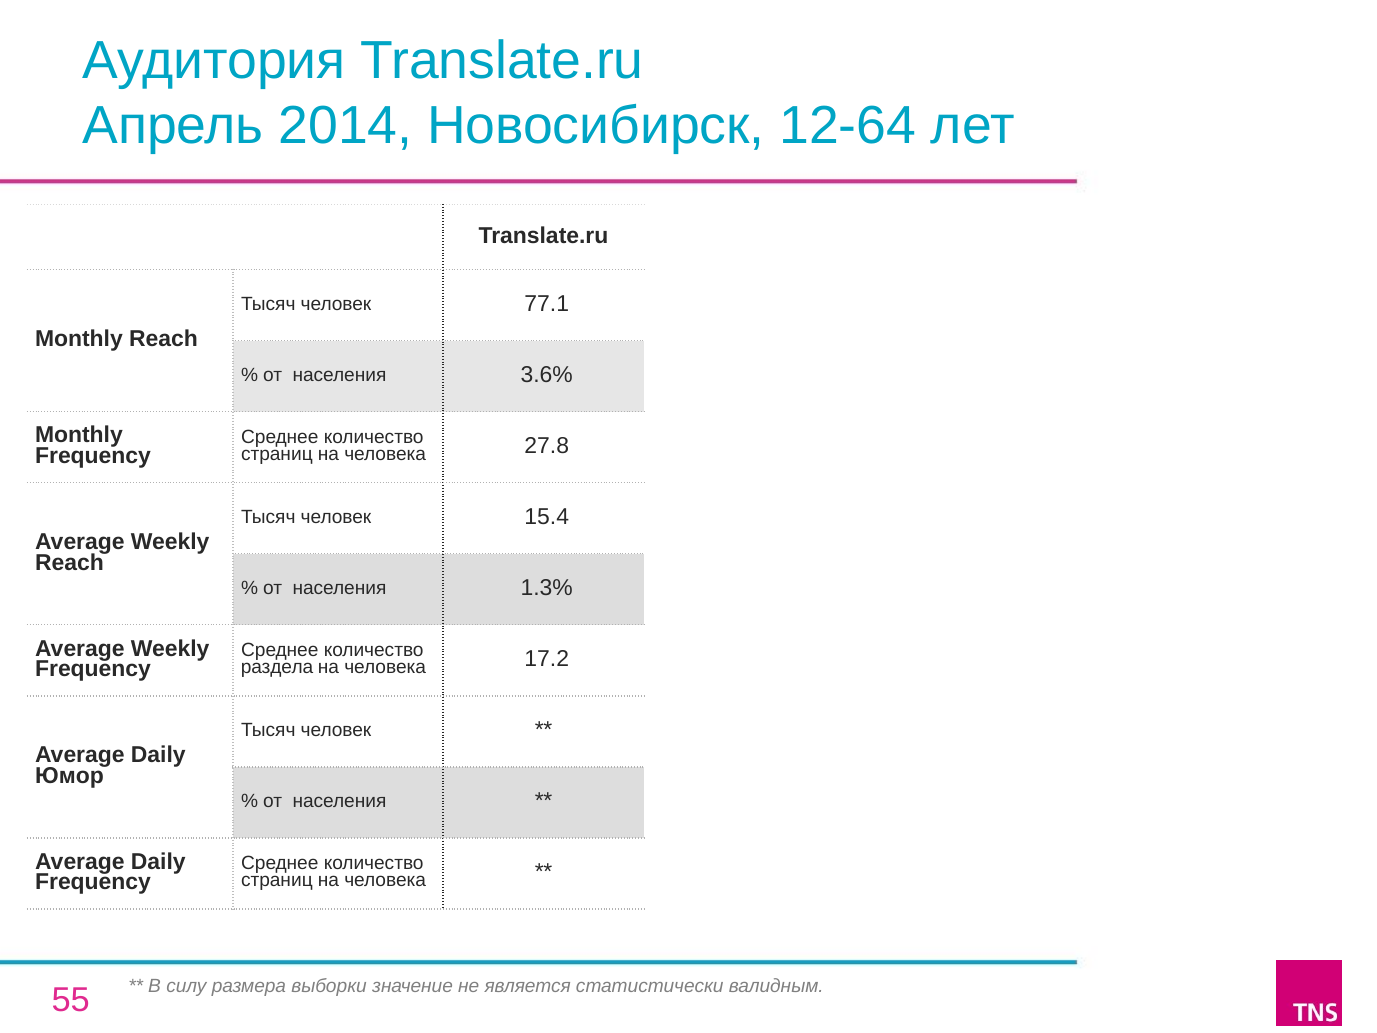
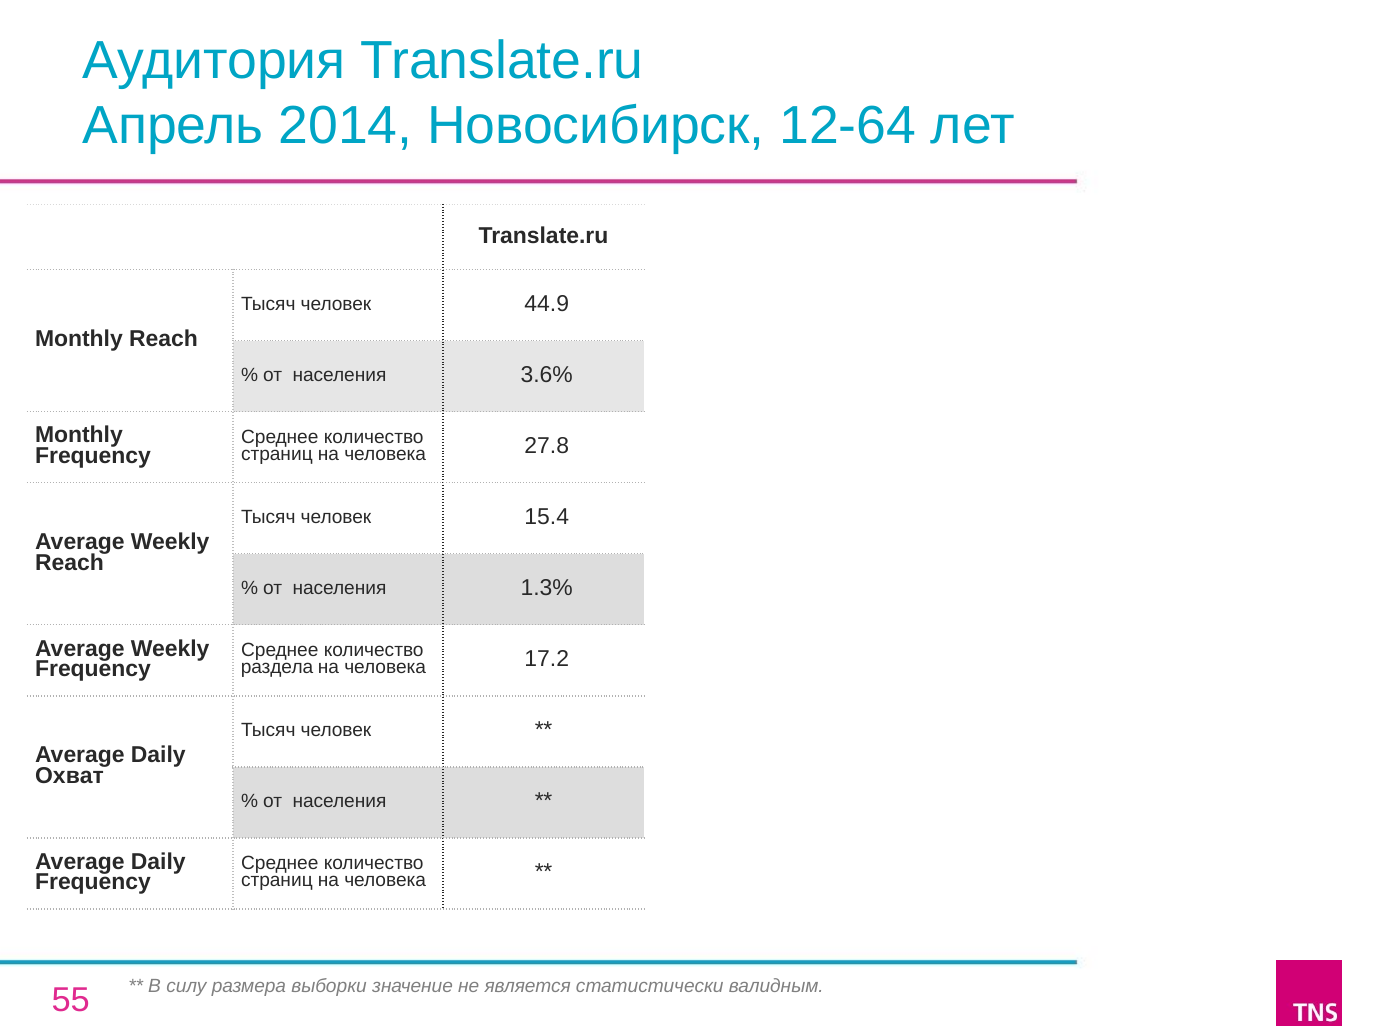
77.1: 77.1 -> 44.9
Юмор: Юмор -> Охват
